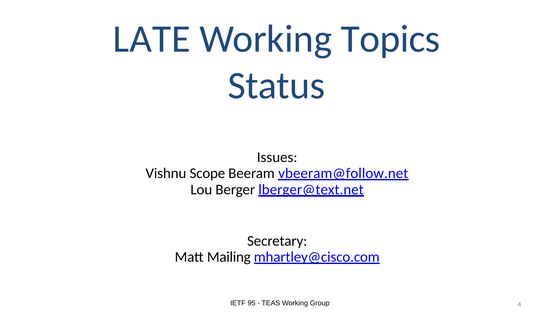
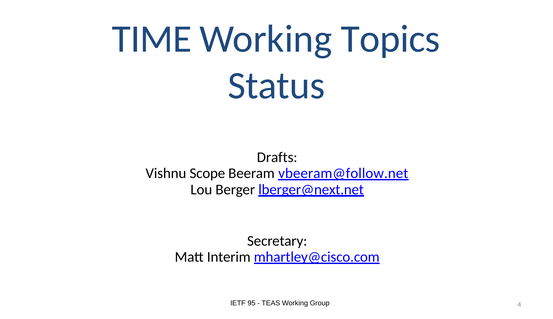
LATE: LATE -> TIME
Issues: Issues -> Drafts
lberger@text.net: lberger@text.net -> lberger@next.net
Mailing: Mailing -> Interim
